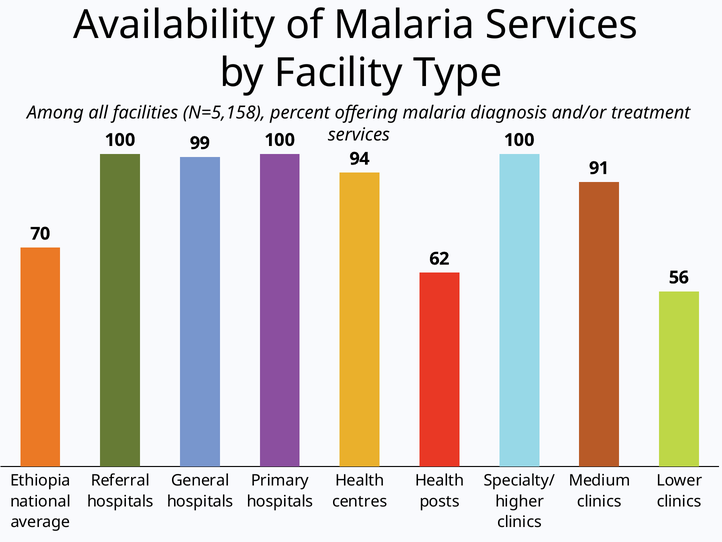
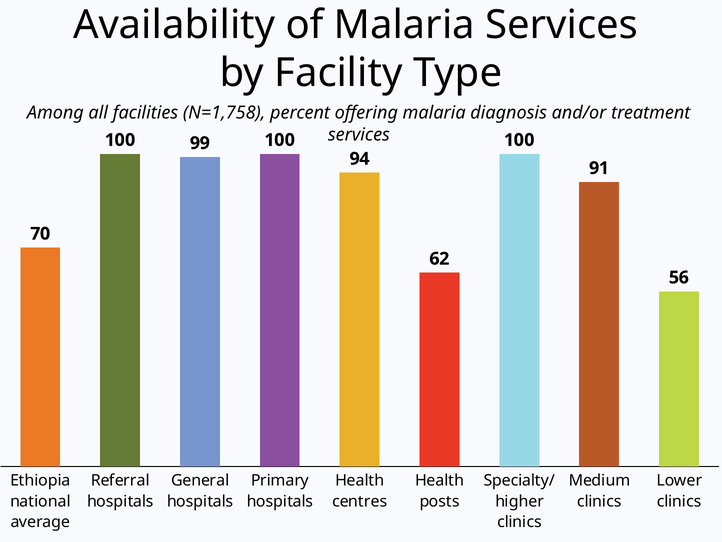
N=5,158: N=5,158 -> N=1,758
